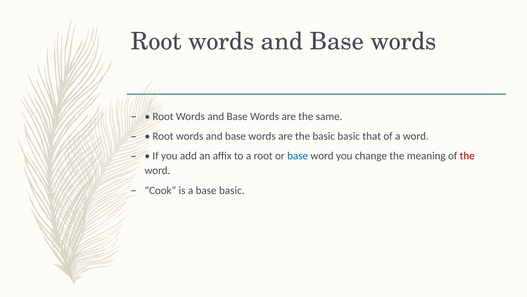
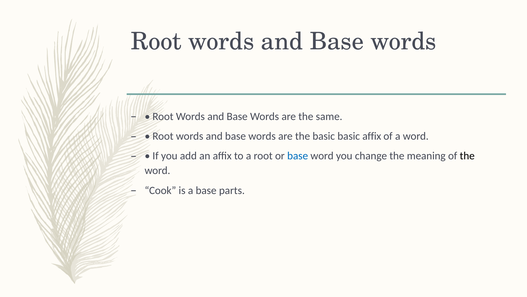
basic that: that -> affix
the at (467, 156) colour: red -> black
base basic: basic -> parts
